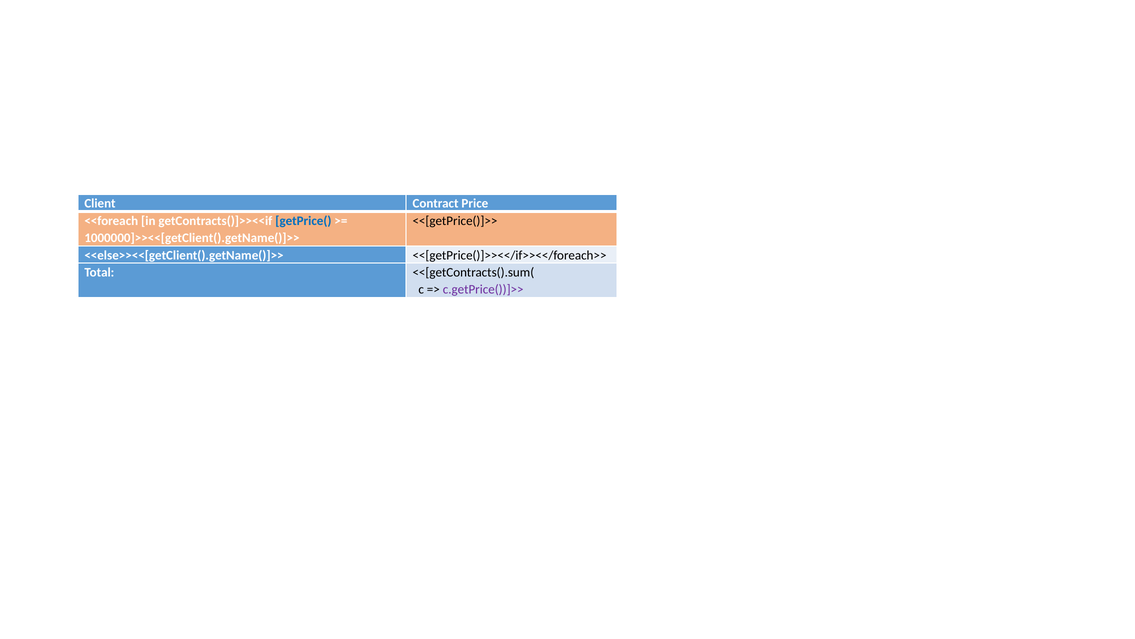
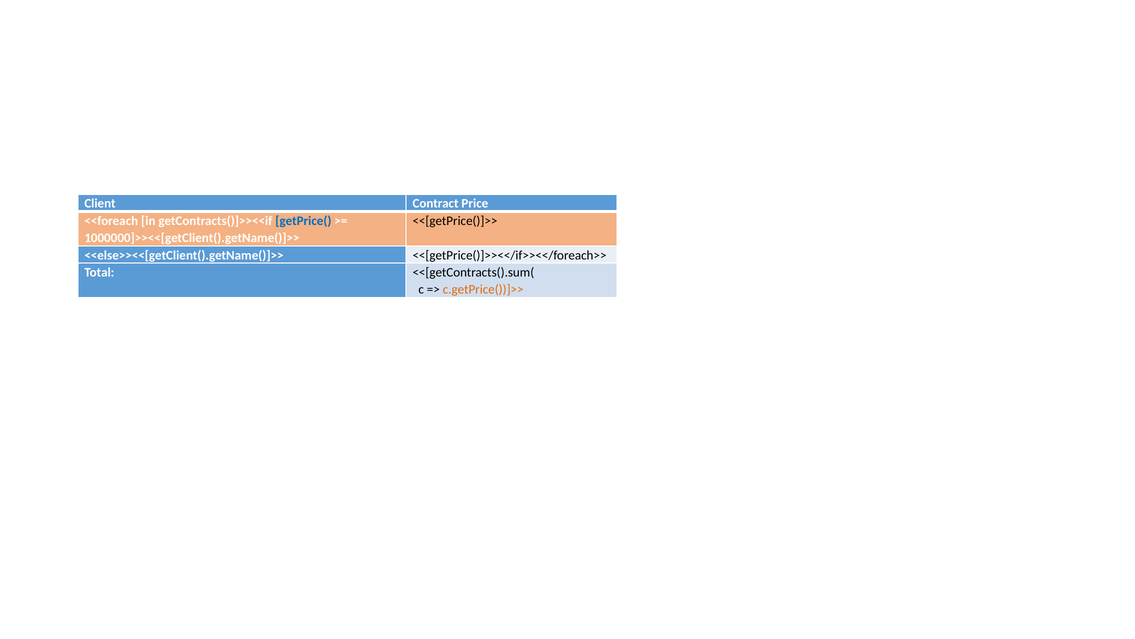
c.getPrice())]>> colour: purple -> orange
